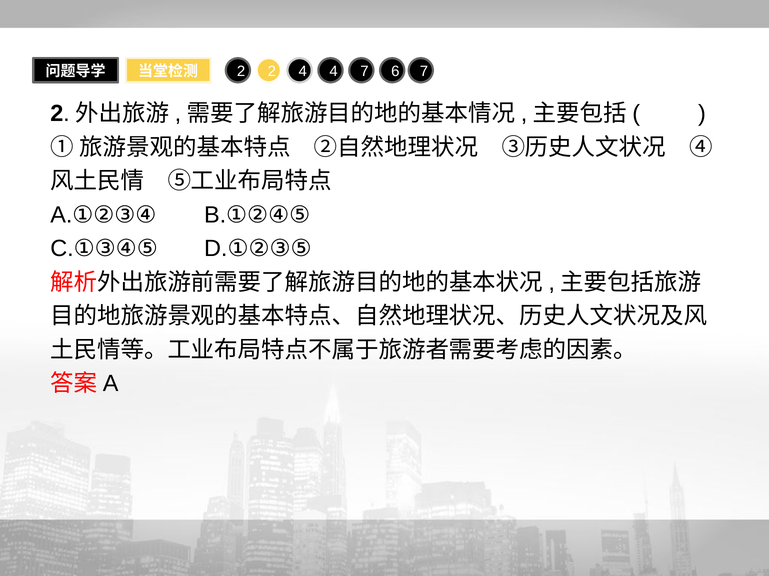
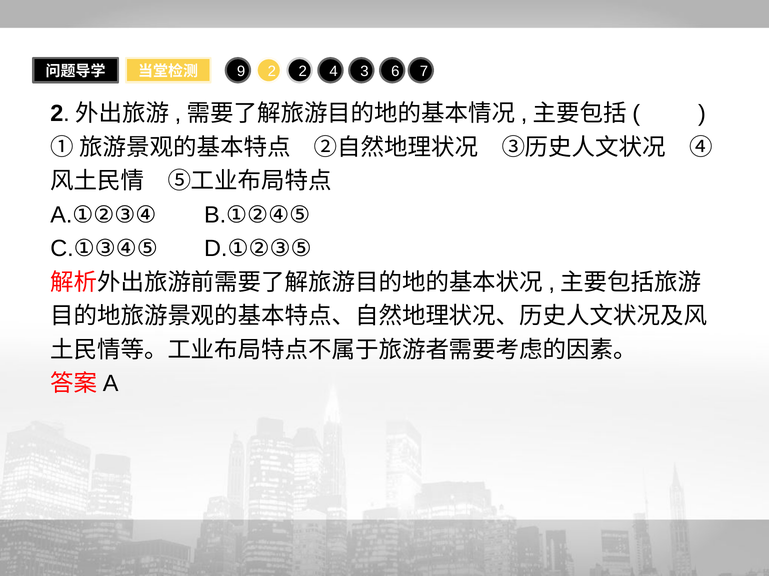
2 at (241, 71): 2 -> 9
2 4: 4 -> 2
4 7: 7 -> 3
